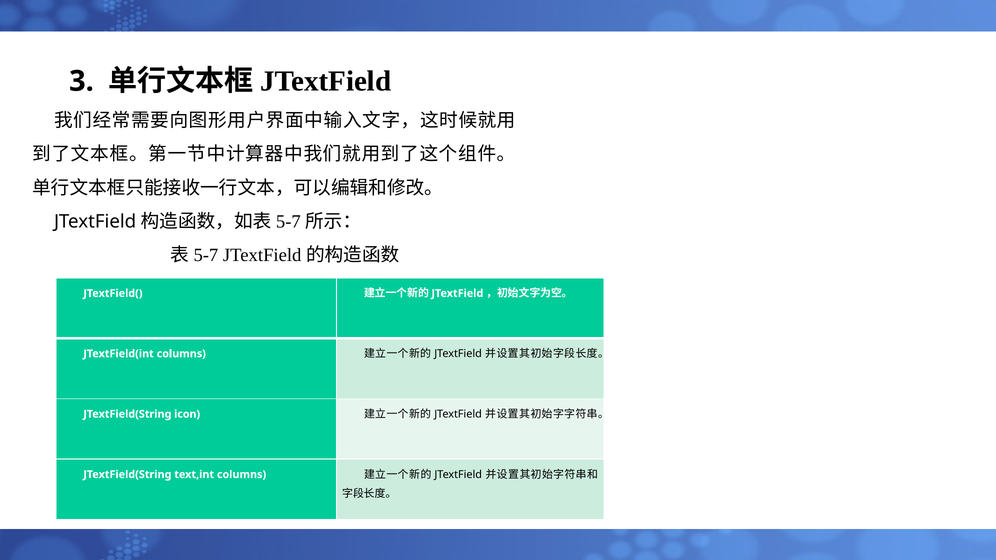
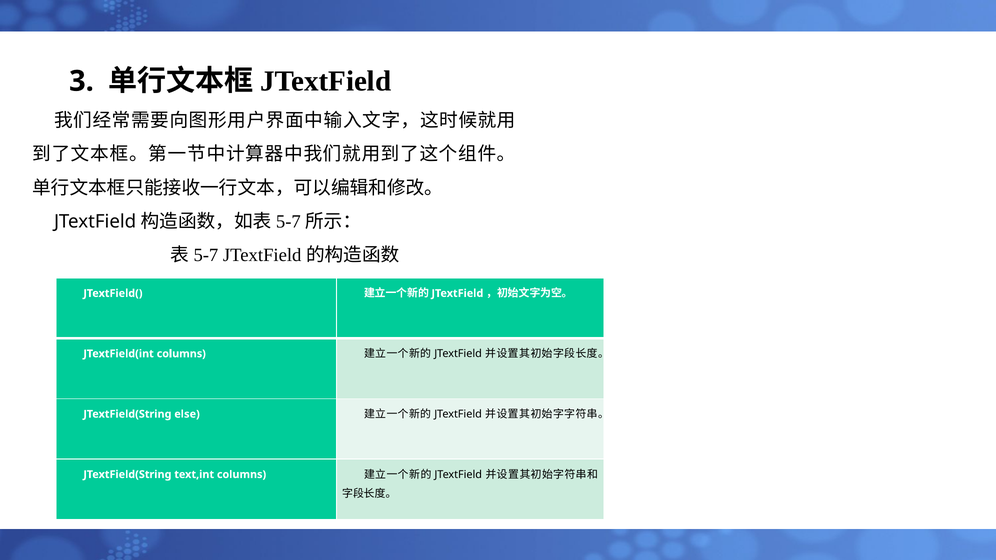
icon: icon -> else
